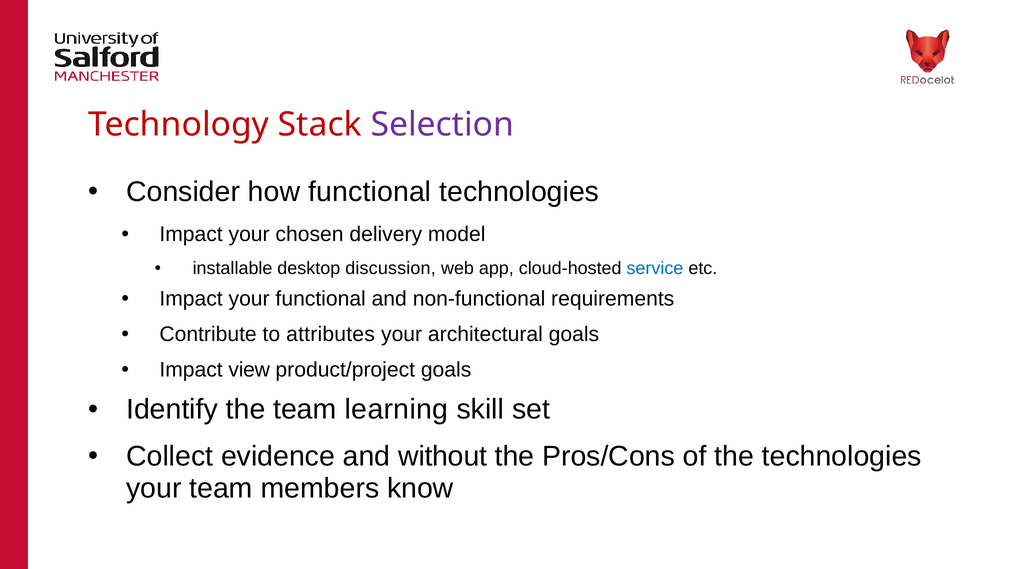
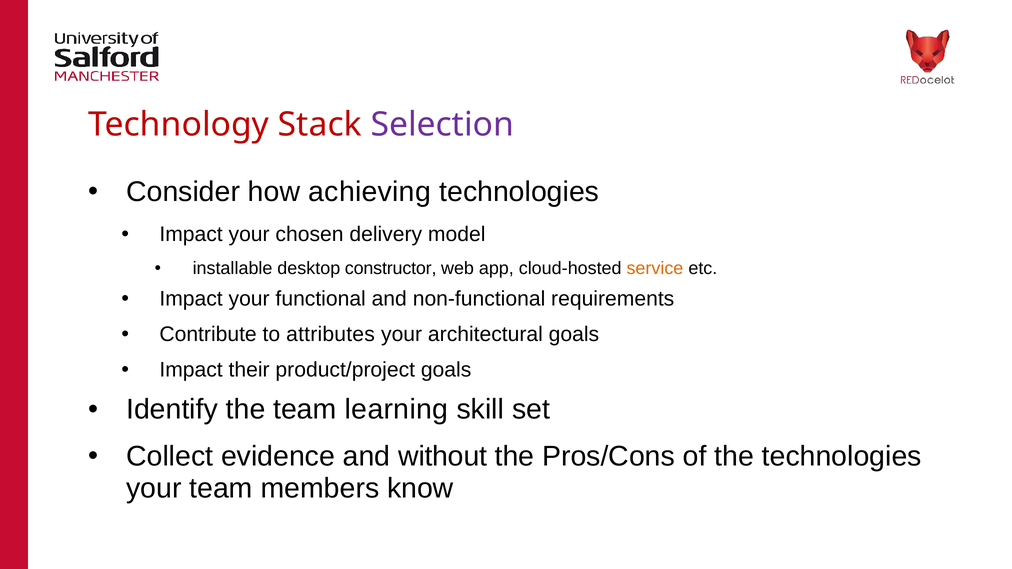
how functional: functional -> achieving
discussion: discussion -> constructor
service colour: blue -> orange
view: view -> their
